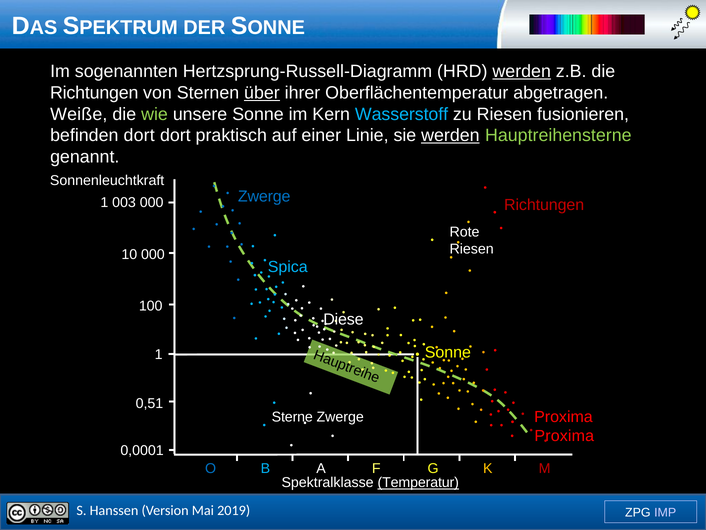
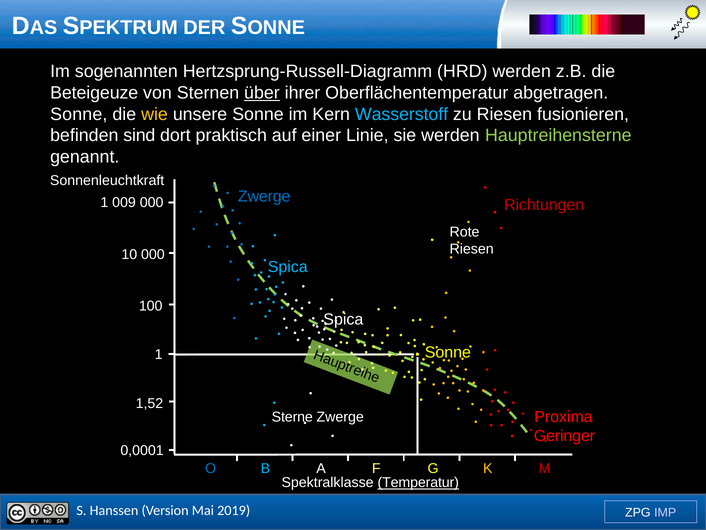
werden at (522, 71) underline: present -> none
Richtungen at (94, 93): Richtungen -> Beteigeuze
Weiße at (79, 114): Weiße -> Sonne
wie colour: light green -> yellow
befinden dort: dort -> sind
werden at (450, 135) underline: present -> none
003: 003 -> 009
Diese at (343, 319): Diese -> Spica
0,51: 0,51 -> 1,52
Proxima at (564, 436): Proxima -> Geringer
